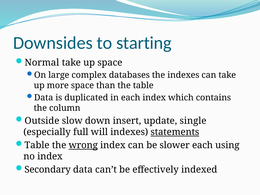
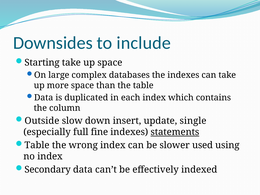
starting: starting -> include
Normal: Normal -> Starting
will: will -> fine
wrong underline: present -> none
slower each: each -> used
